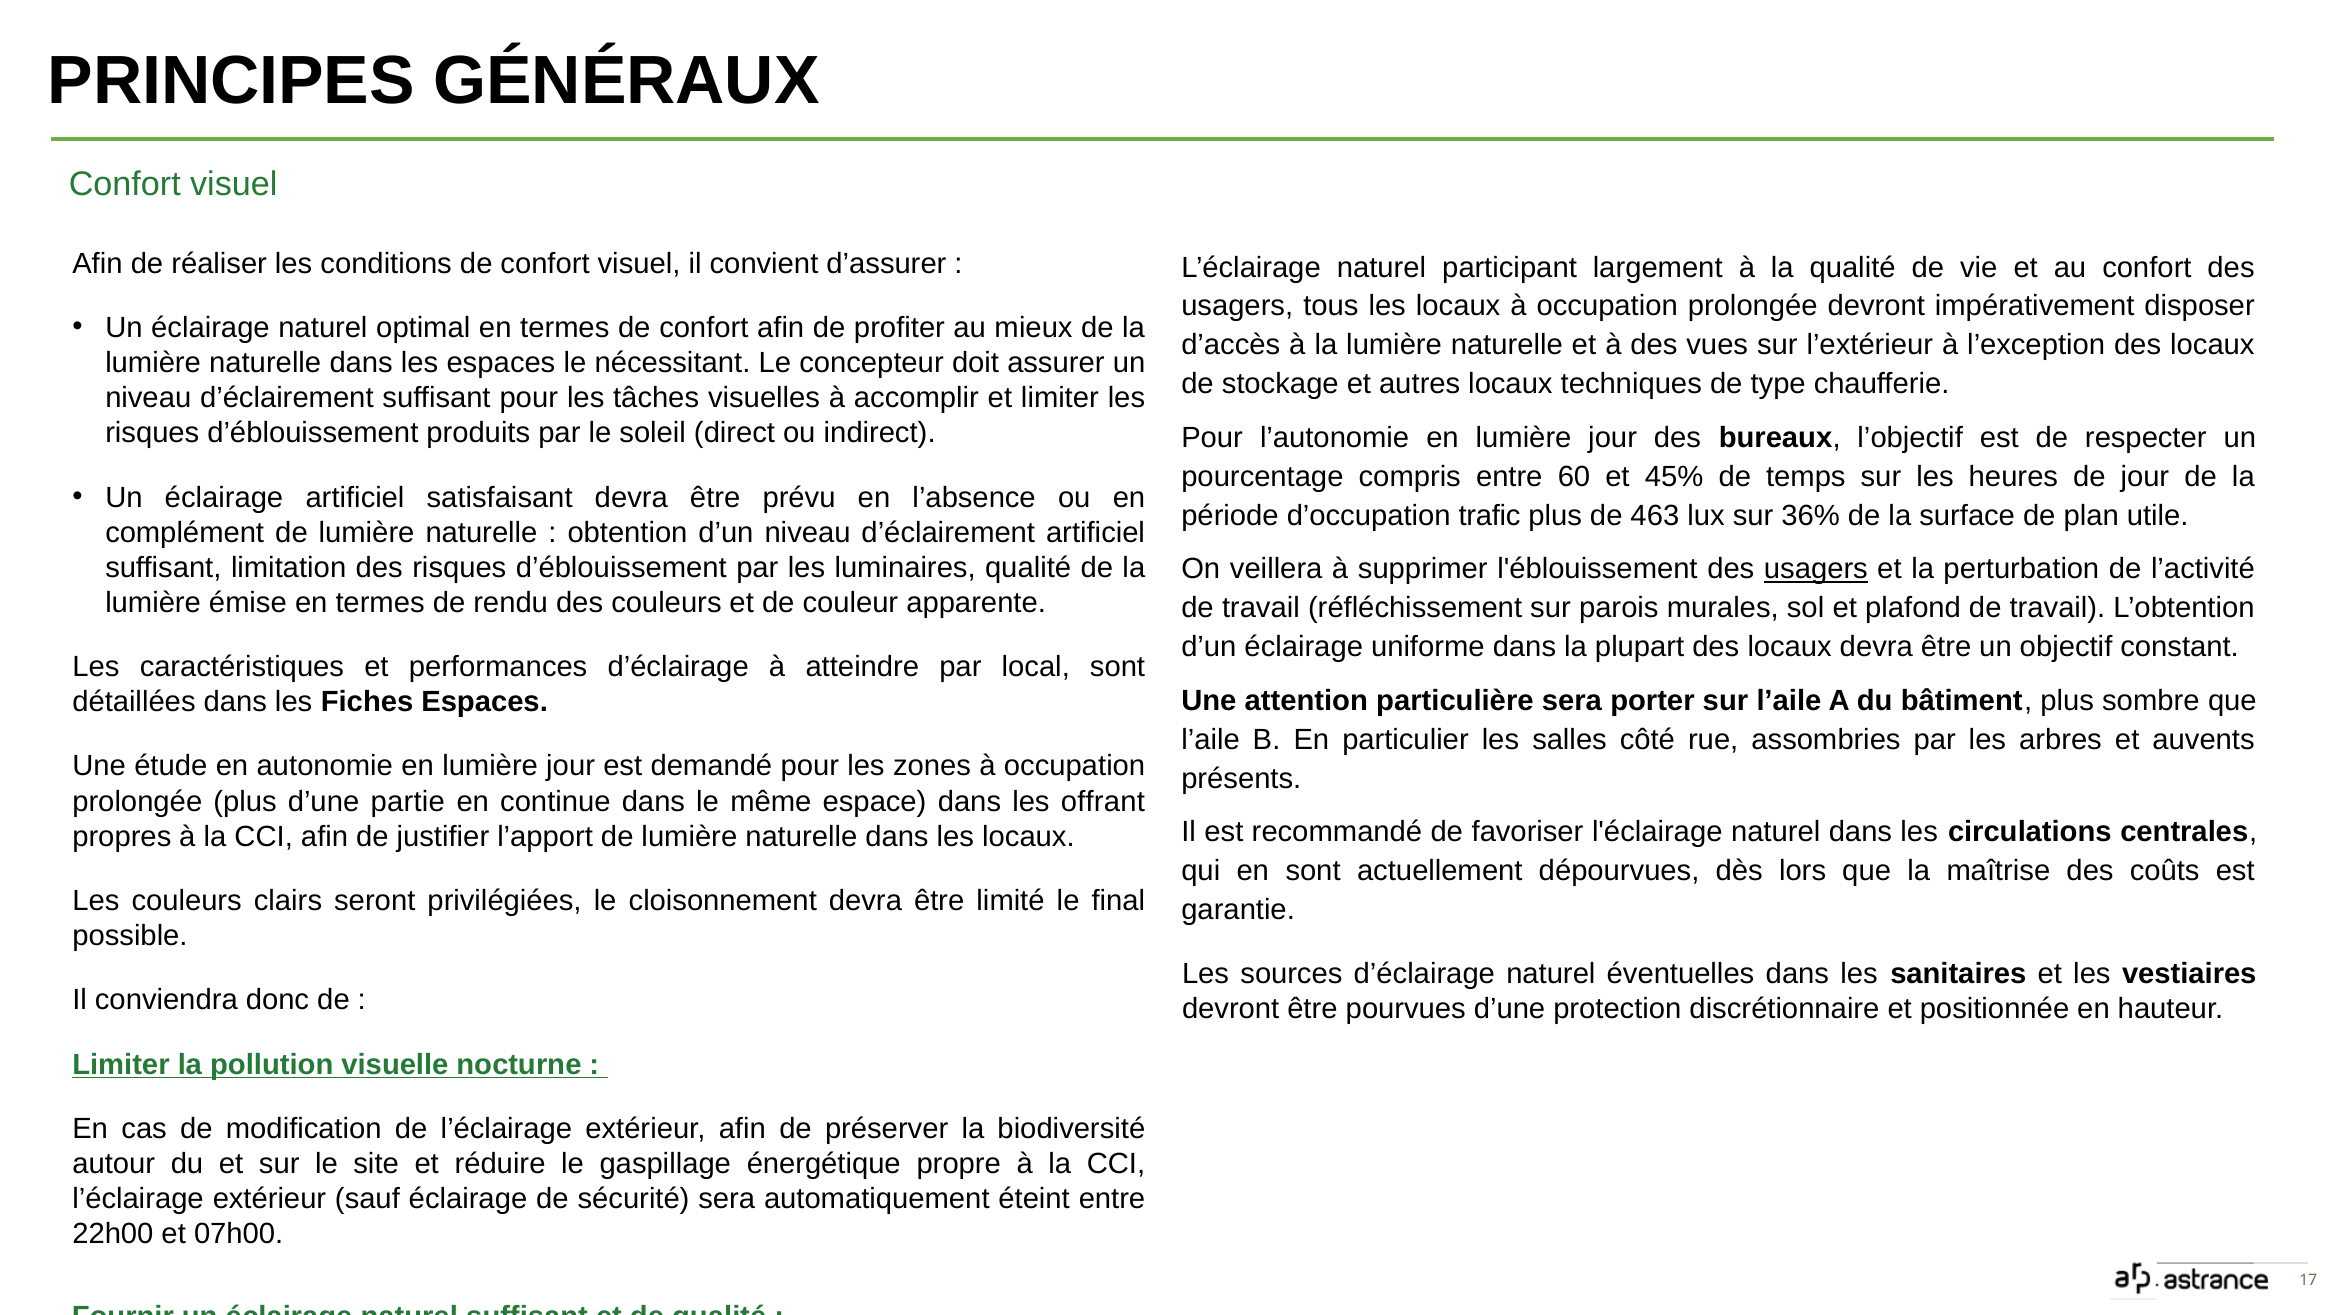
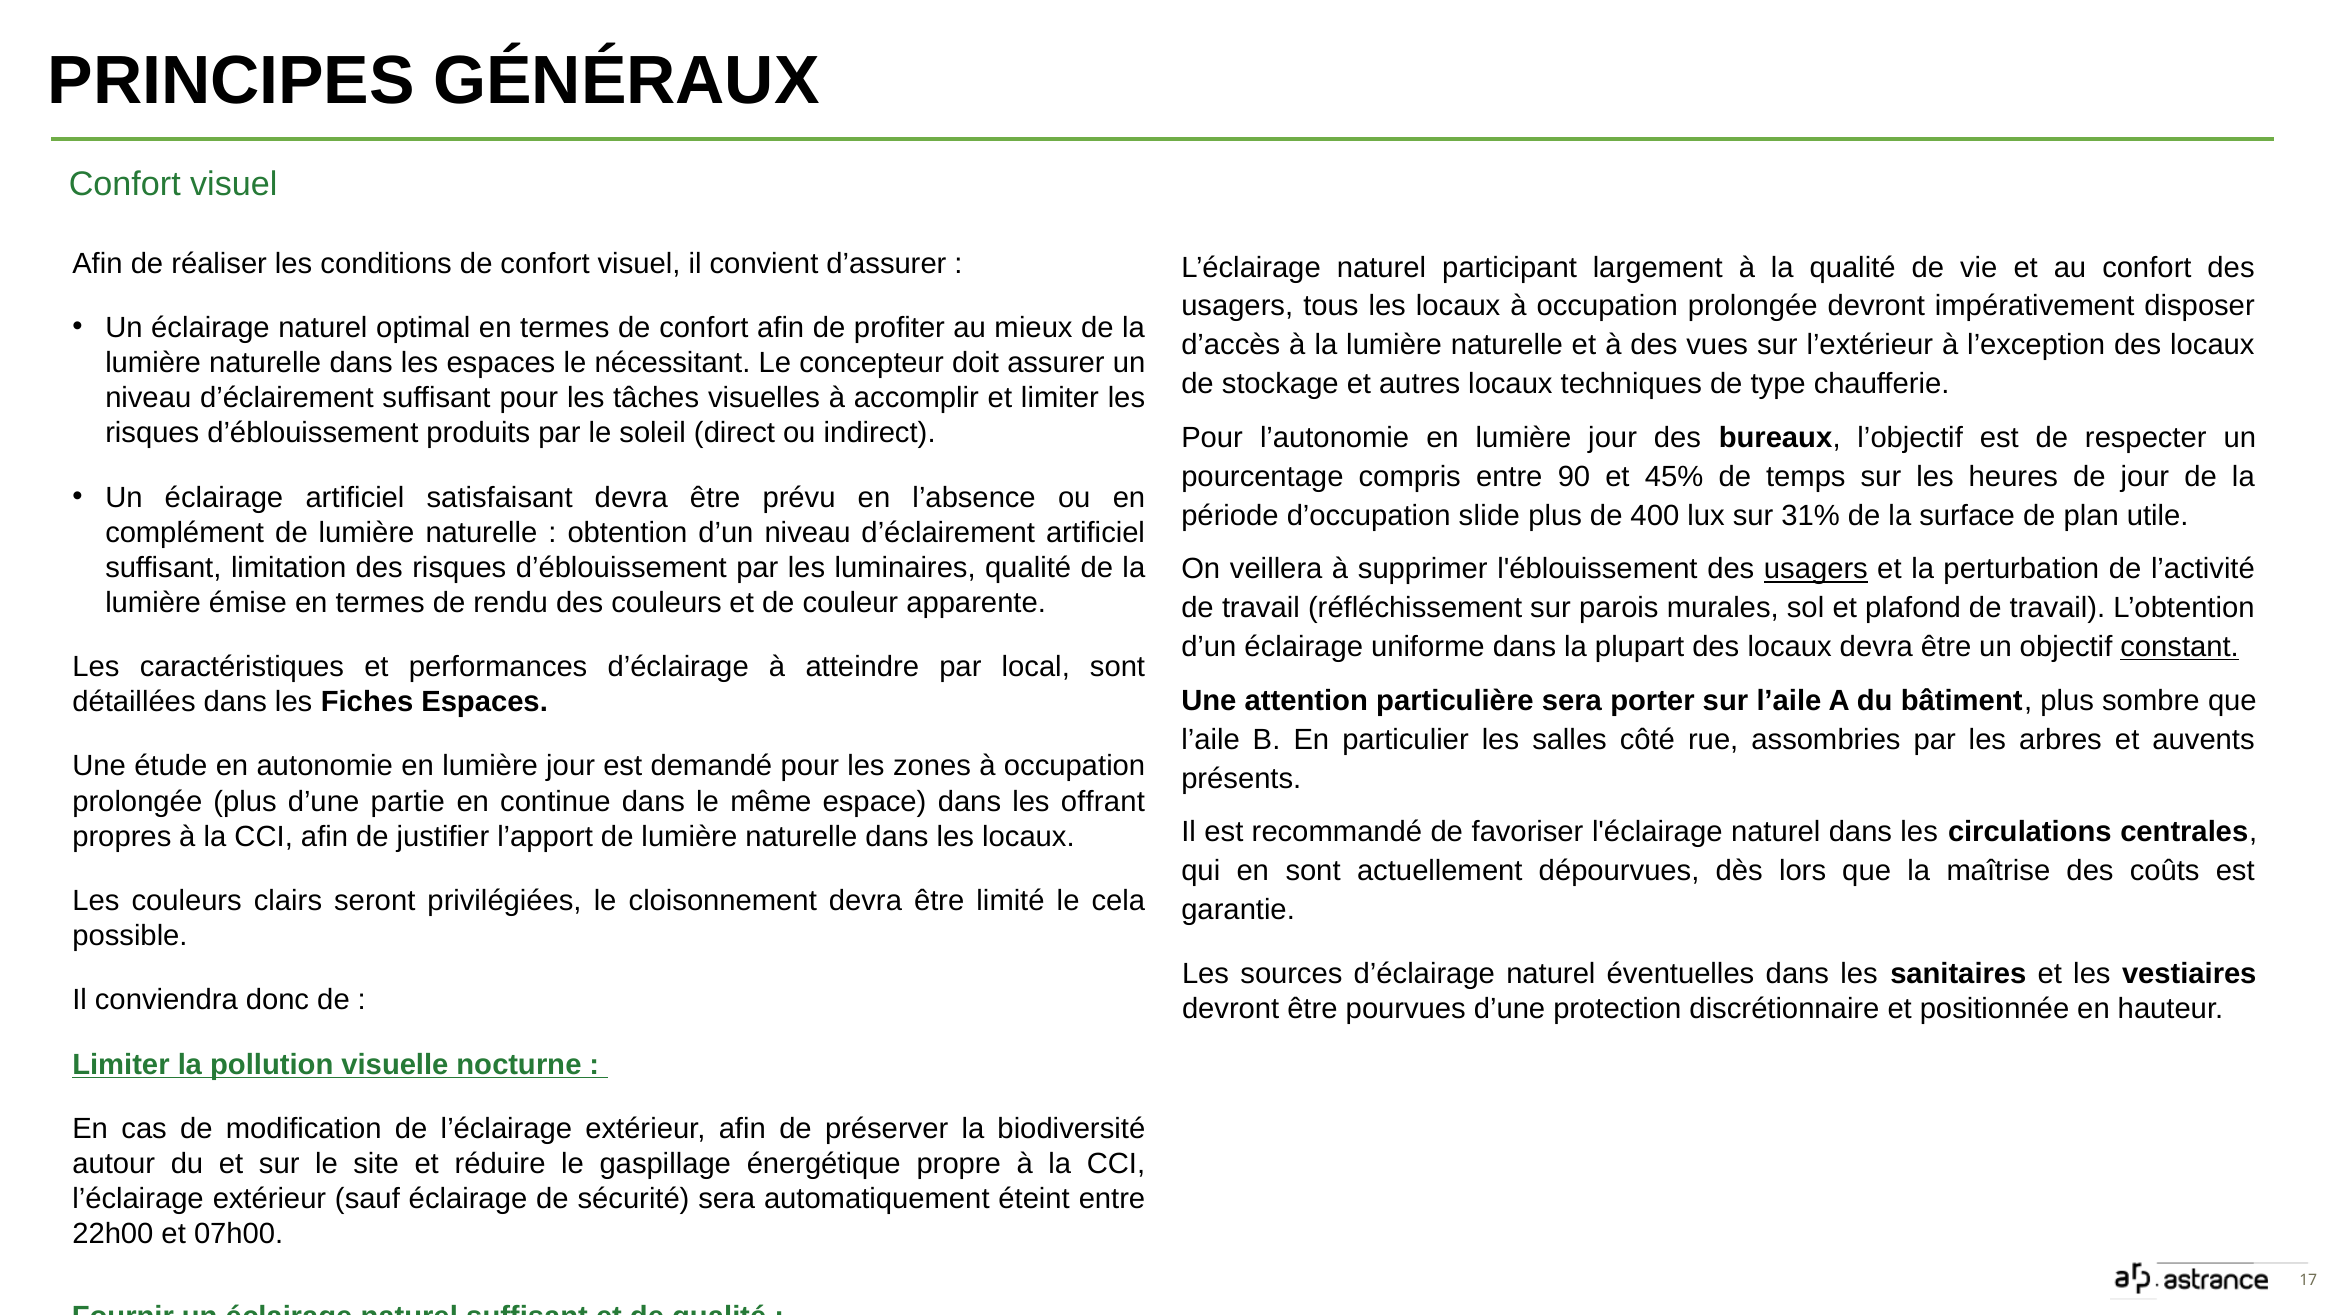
60: 60 -> 90
trafic: trafic -> slide
463: 463 -> 400
36%: 36% -> 31%
constant underline: none -> present
final: final -> cela
